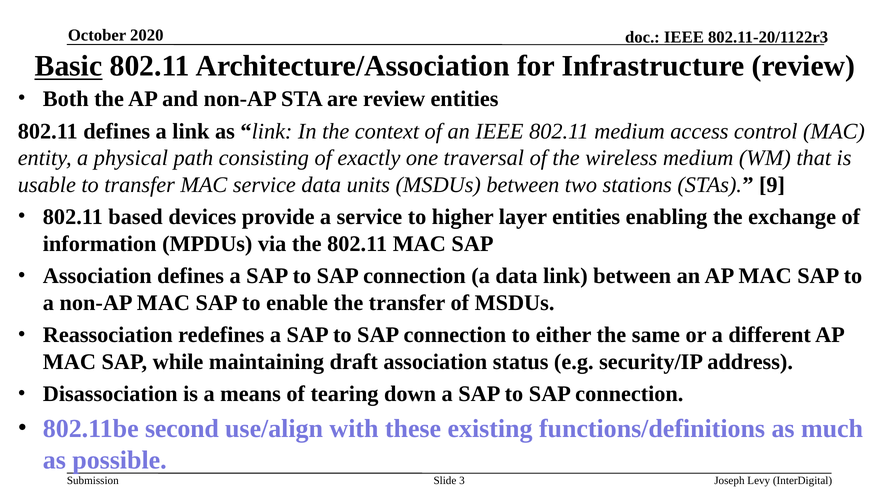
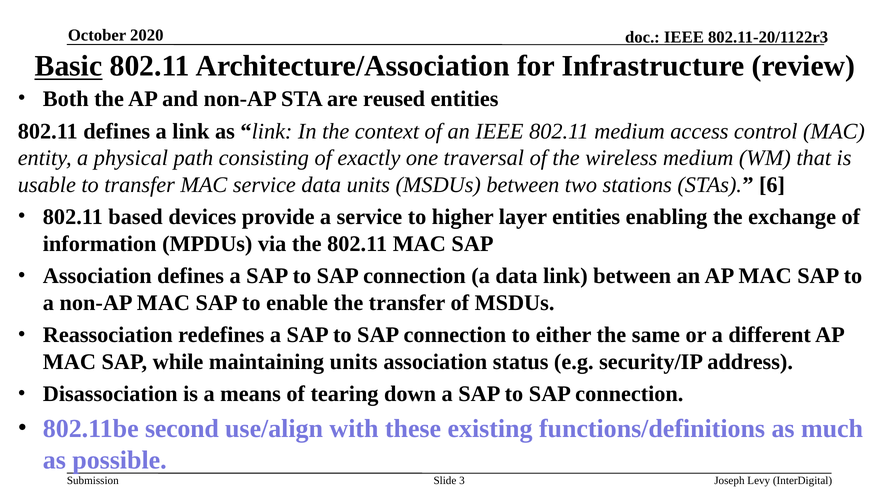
are review: review -> reused
9: 9 -> 6
maintaining draft: draft -> units
